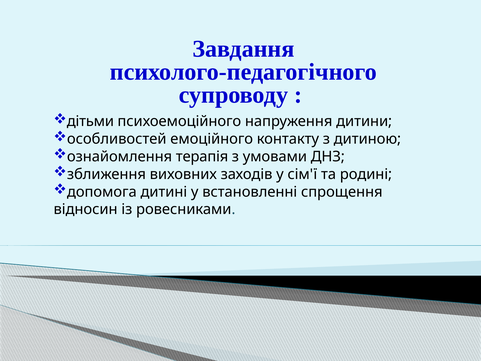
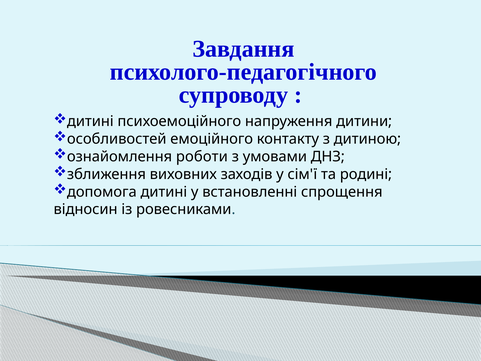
дітьми at (90, 121): дітьми -> дитині
терапія: терапія -> роботи
